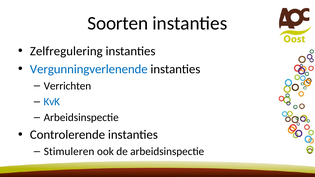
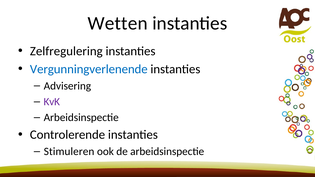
Soorten: Soorten -> Wetten
Verrichten: Verrichten -> Advisering
KvK colour: blue -> purple
